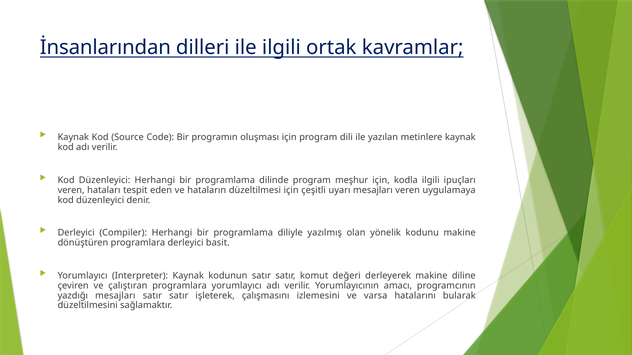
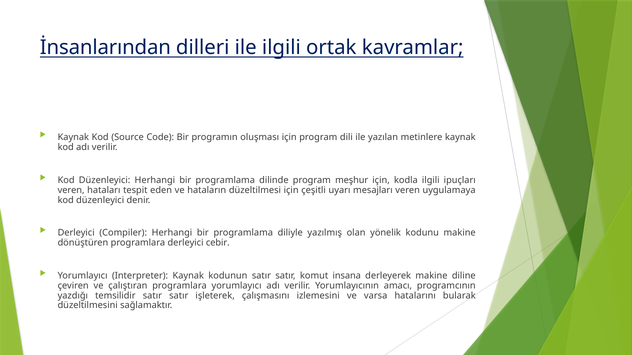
basit: basit -> cebir
değeri: değeri -> insana
yazdığı mesajları: mesajları -> temsilidir
